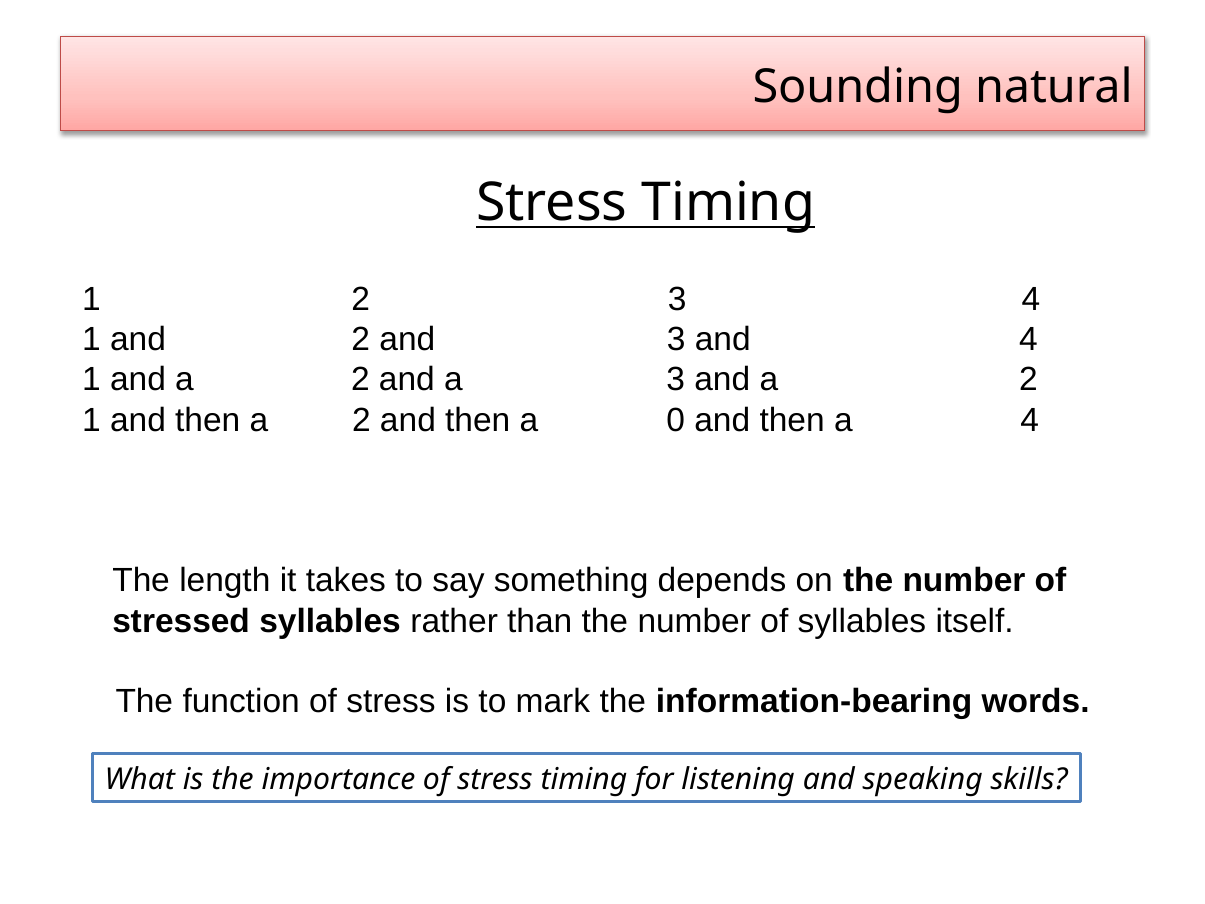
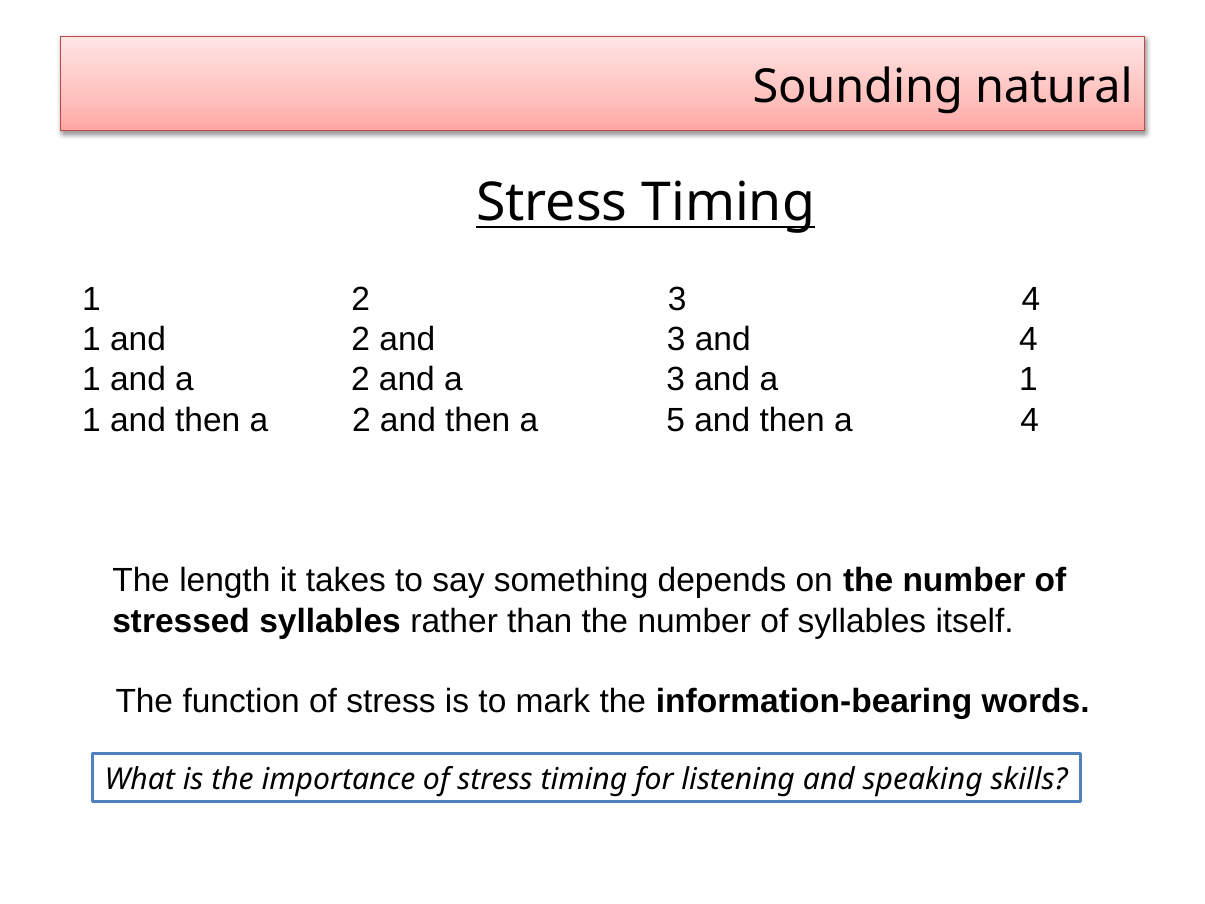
3 and a 2: 2 -> 1
0: 0 -> 5
